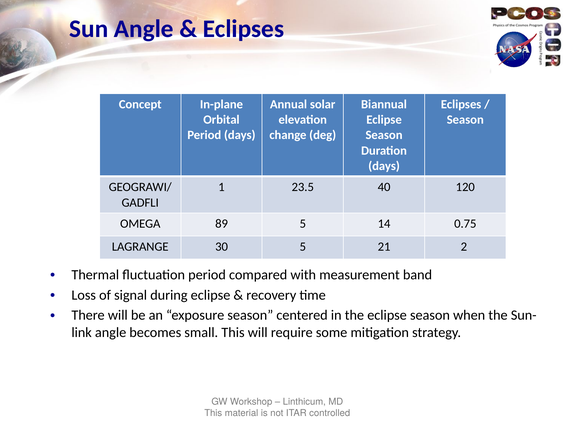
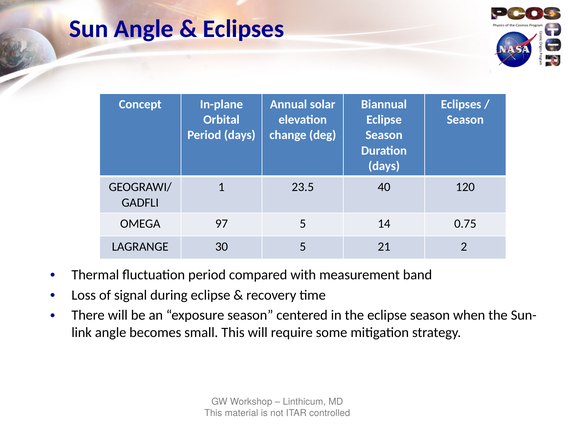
89: 89 -> 97
